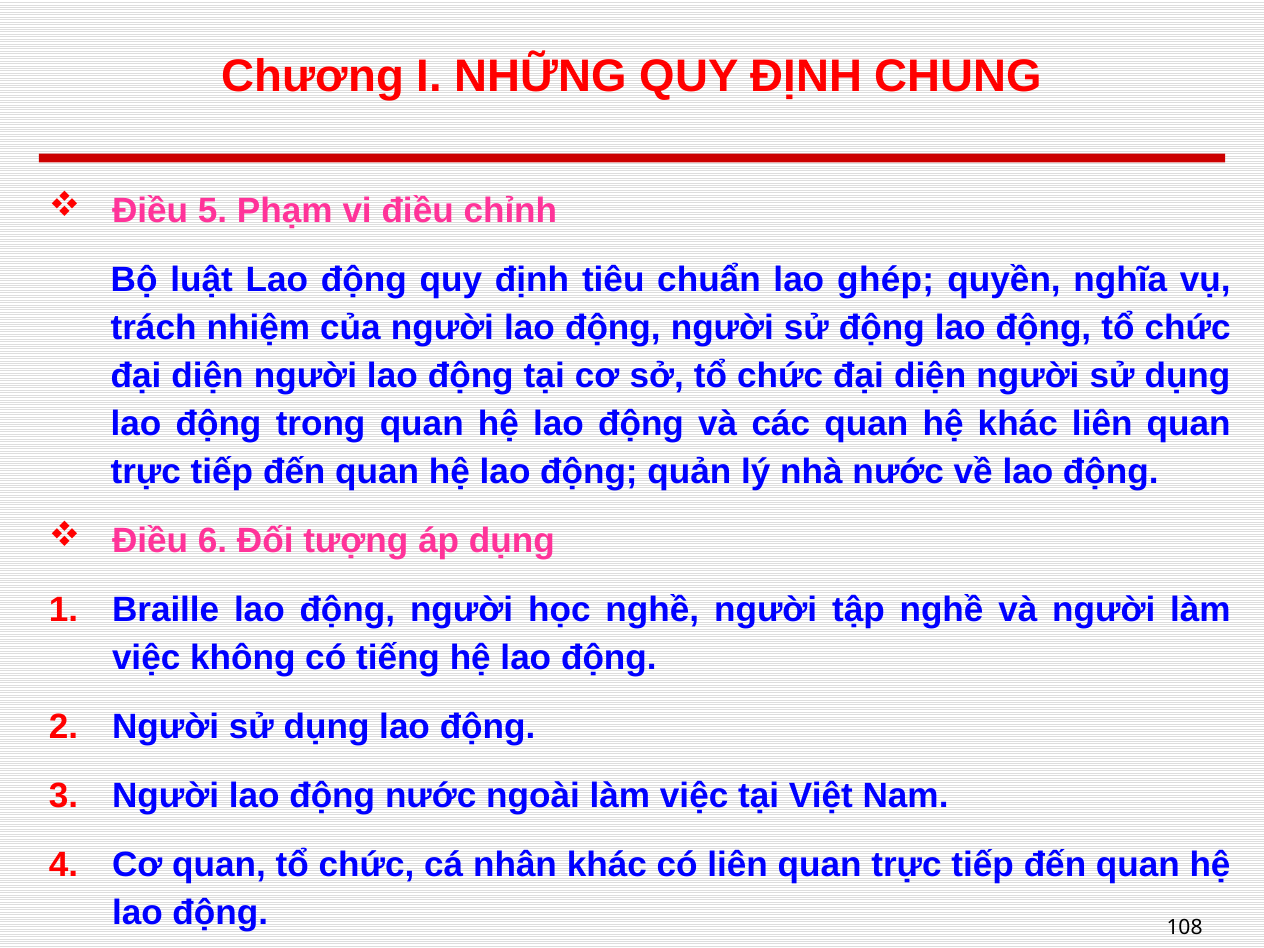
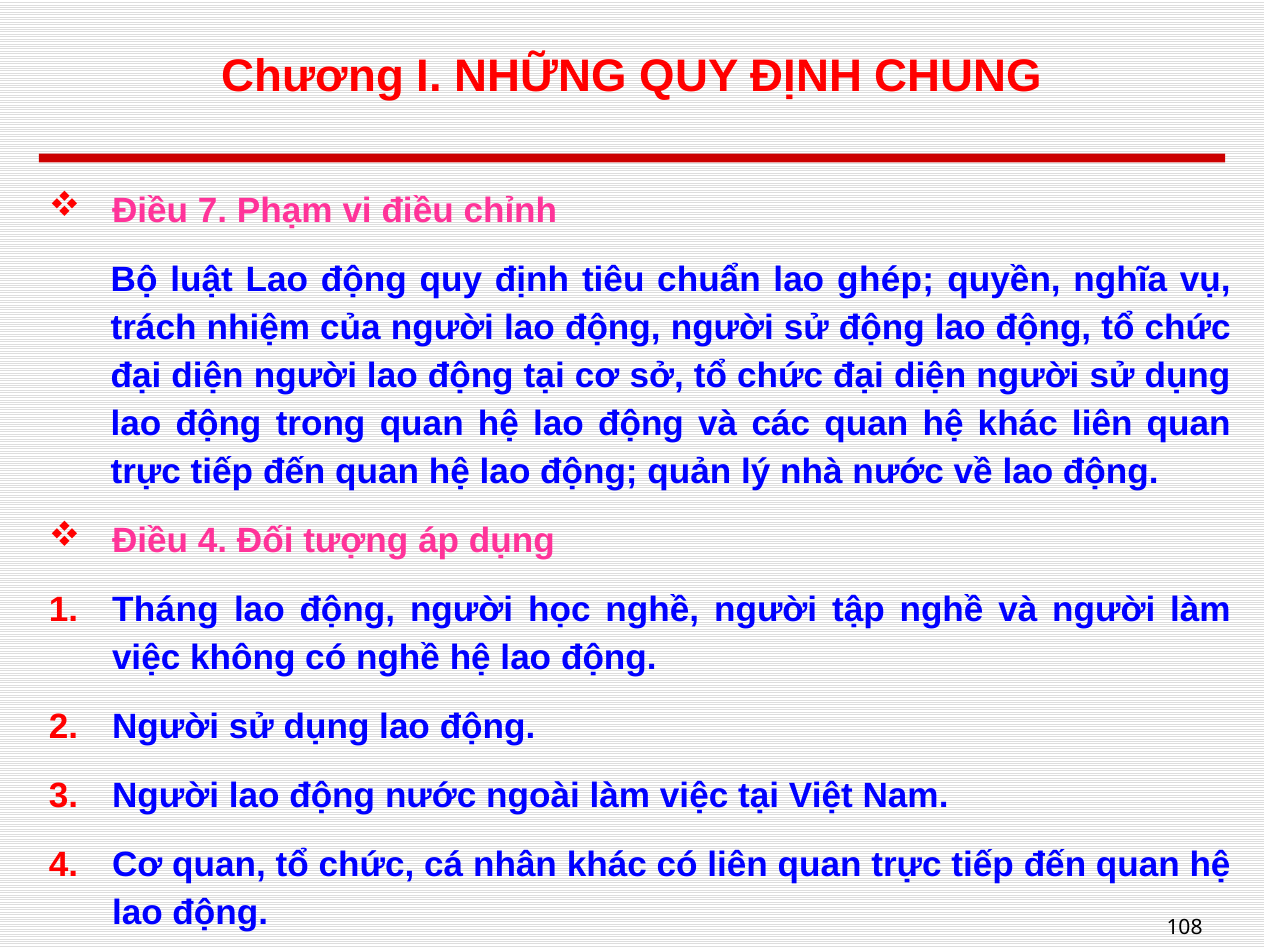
5: 5 -> 7
Điều 6: 6 -> 4
Braille: Braille -> Tháng
có tiếng: tiếng -> nghề
